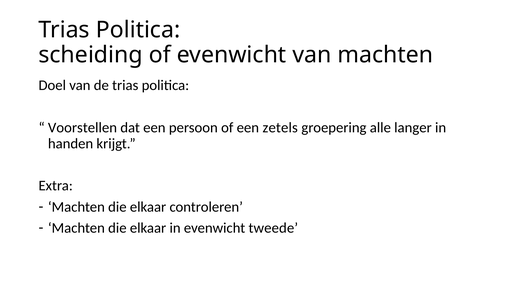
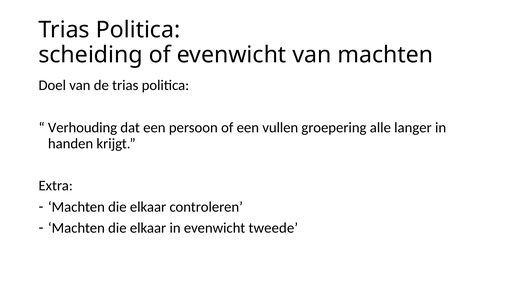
Voorstellen: Voorstellen -> Verhouding
zetels: zetels -> vullen
